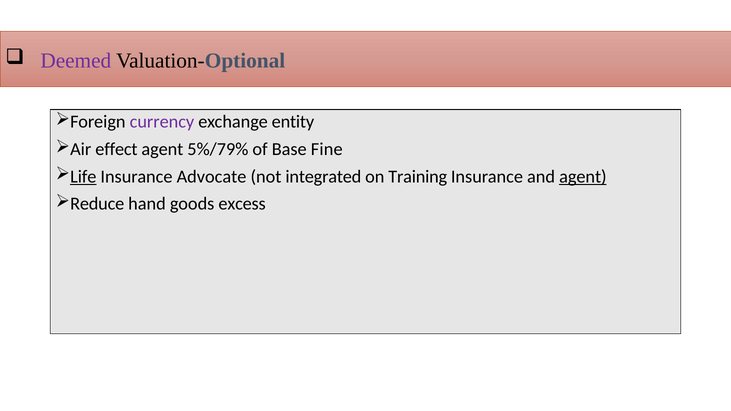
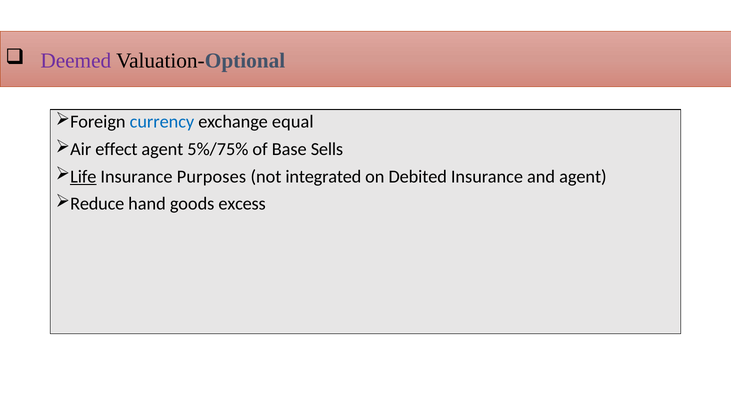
currency colour: purple -> blue
entity: entity -> equal
5%/79%: 5%/79% -> 5%/75%
Fine: Fine -> Sells
Advocate: Advocate -> Purposes
Training: Training -> Debited
agent at (583, 177) underline: present -> none
